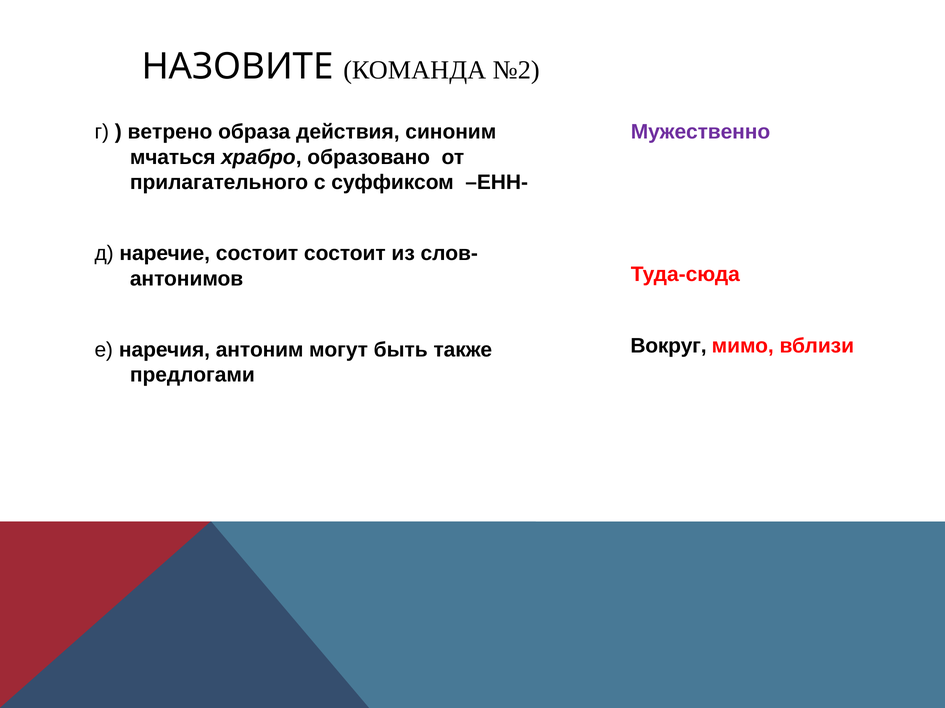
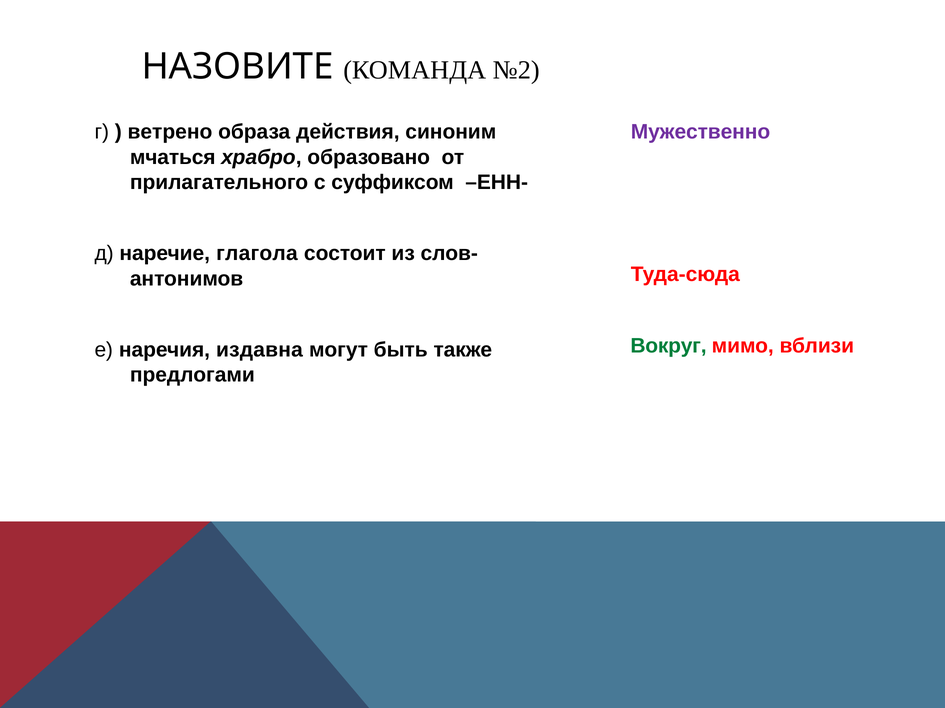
наречие состоит: состоит -> глагола
Вокруг colour: black -> green
антоним: антоним -> издавна
